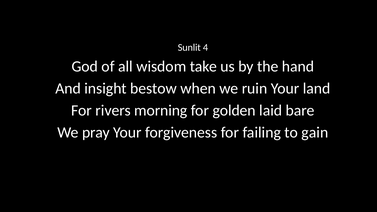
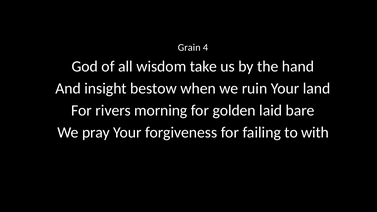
Sunlit: Sunlit -> Grain
gain: gain -> with
